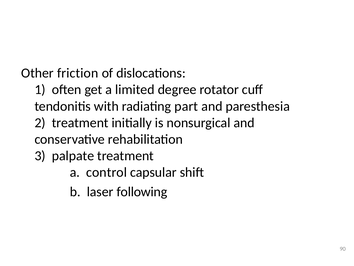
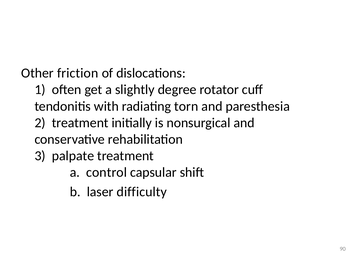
limited: limited -> slightly
part: part -> torn
following: following -> difficulty
